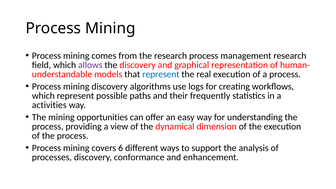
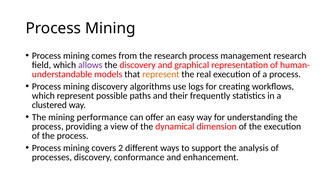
represent at (161, 74) colour: blue -> orange
activities: activities -> clustered
opportunities: opportunities -> performance
6: 6 -> 2
